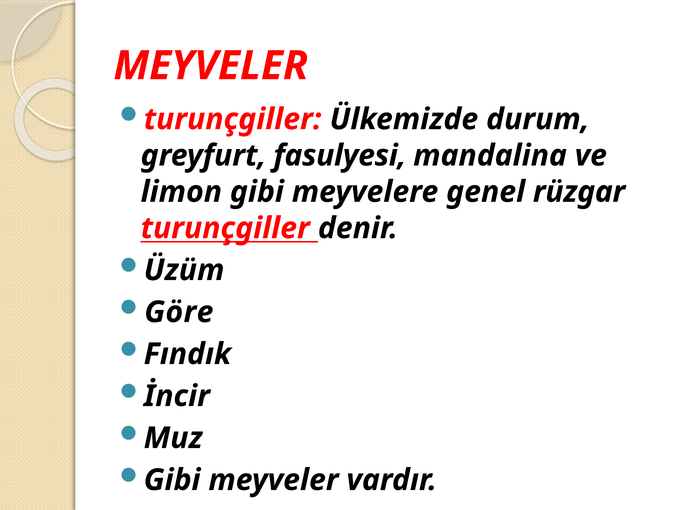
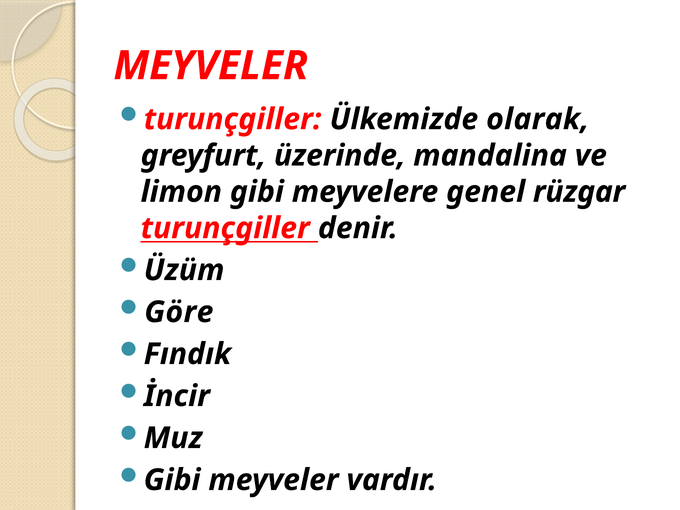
durum: durum -> olarak
fasulyesi: fasulyesi -> üzerinde
